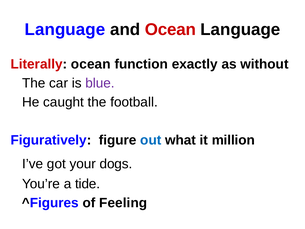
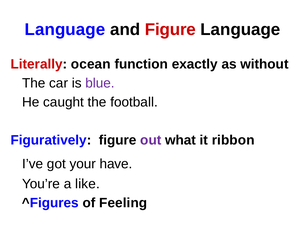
and Ocean: Ocean -> Figure
out colour: blue -> purple
million: million -> ribbon
dogs: dogs -> have
tide: tide -> like
